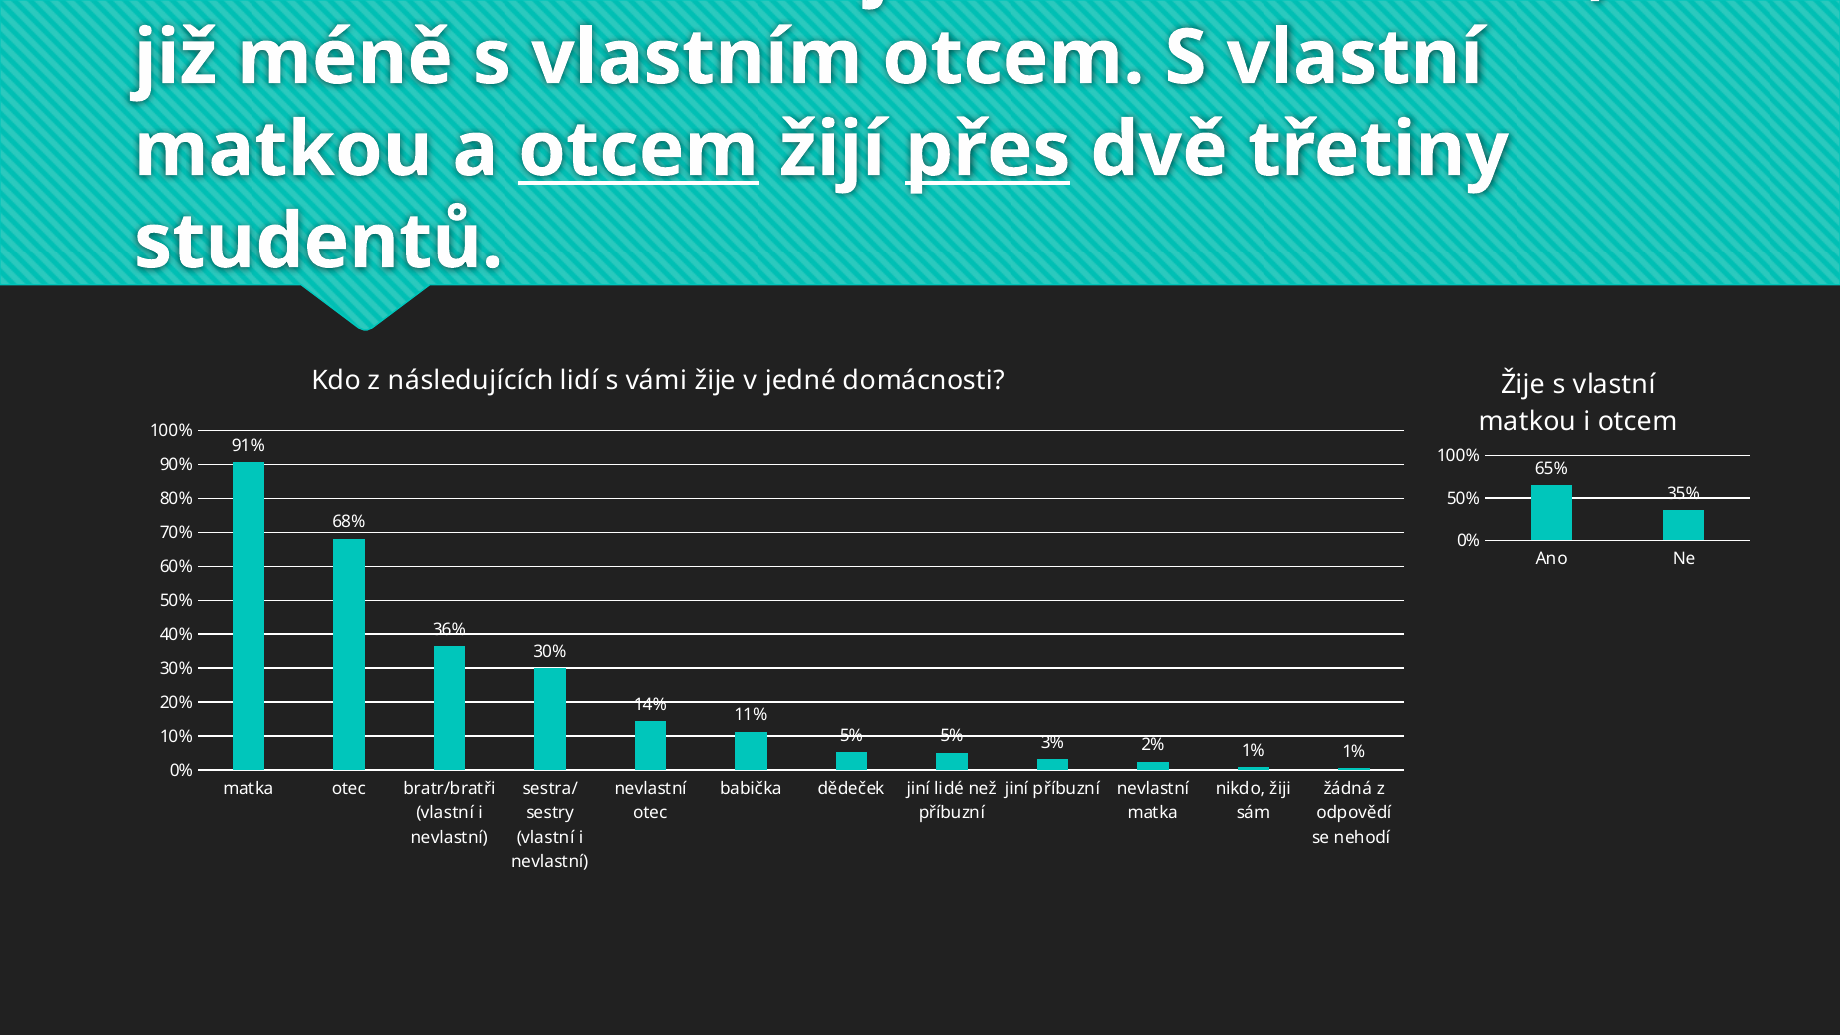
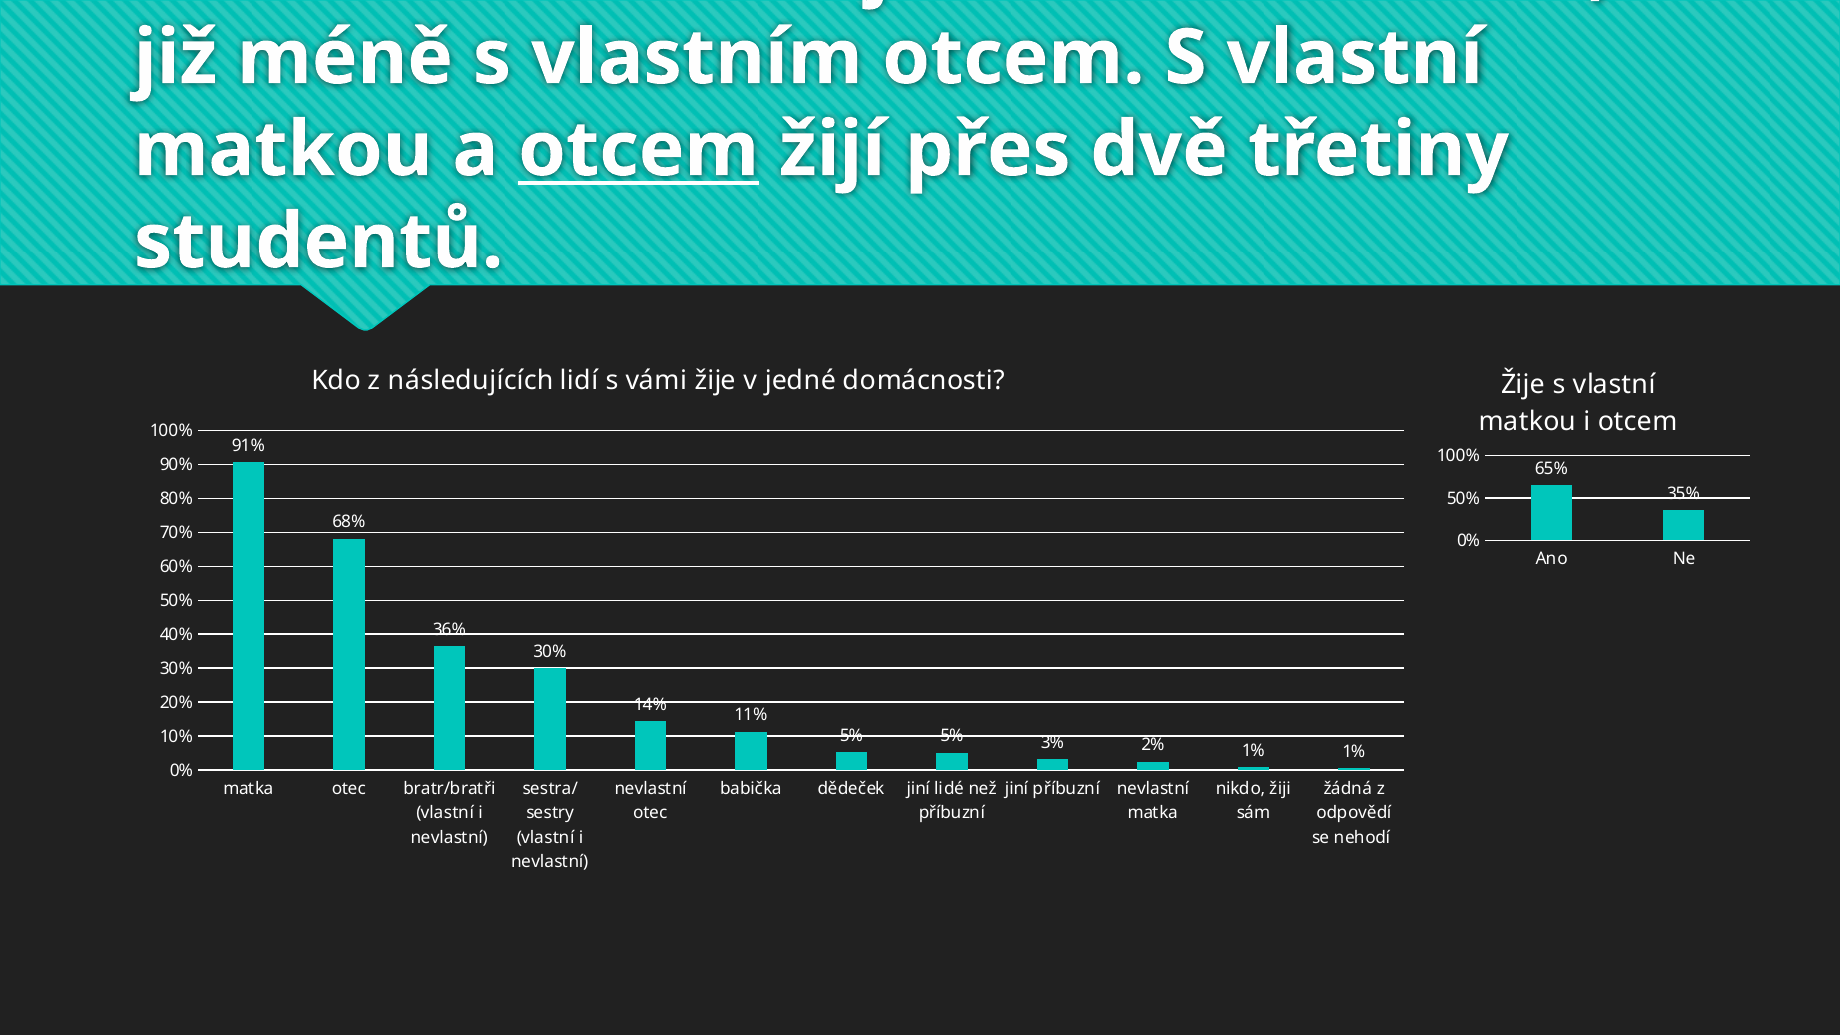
přes underline: present -> none
